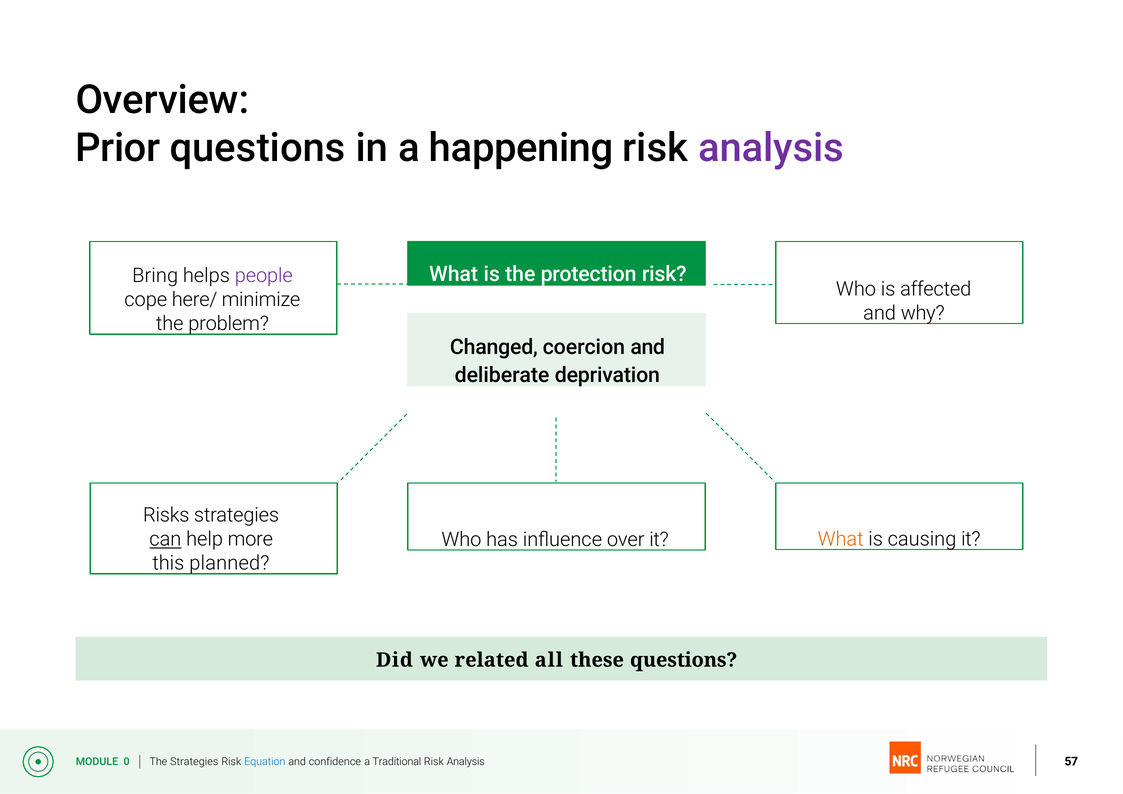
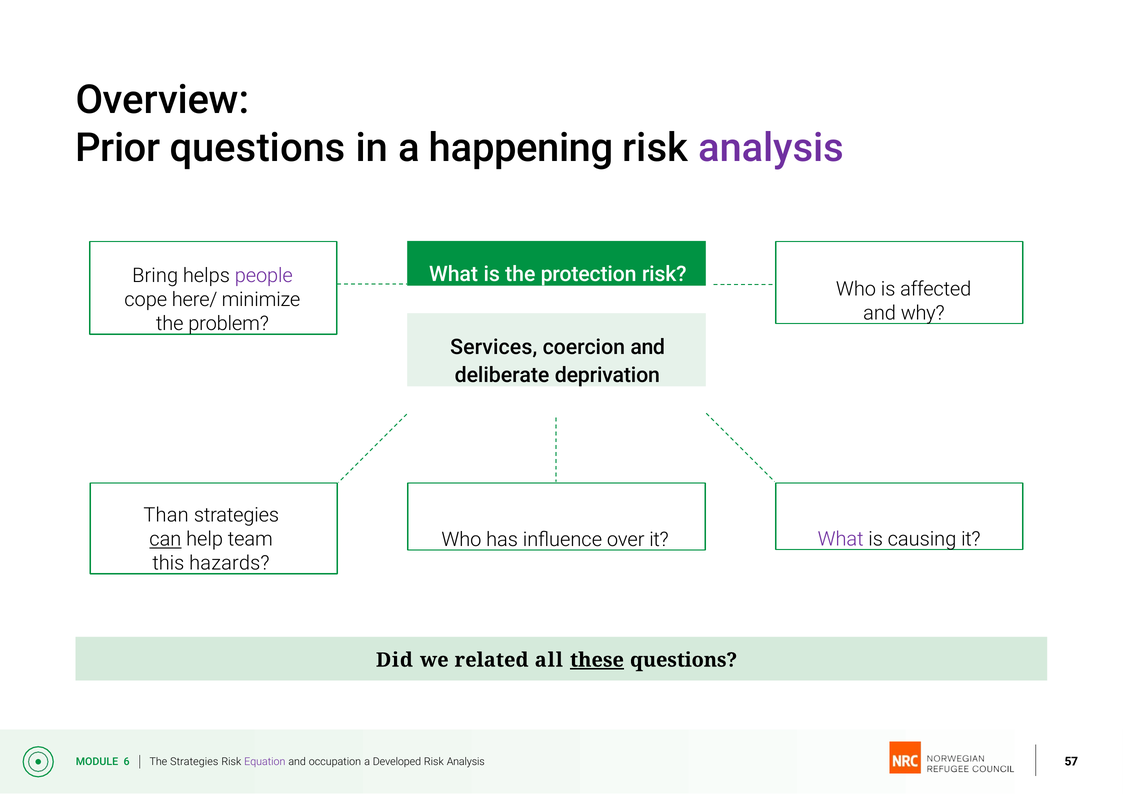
Changed: Changed -> Services
Risks: Risks -> Than
more: more -> team
What at (841, 539) colour: orange -> purple
planned: planned -> hazards
these underline: none -> present
0: 0 -> 6
Equation colour: blue -> purple
confidence: confidence -> occupation
Traditional: Traditional -> Developed
